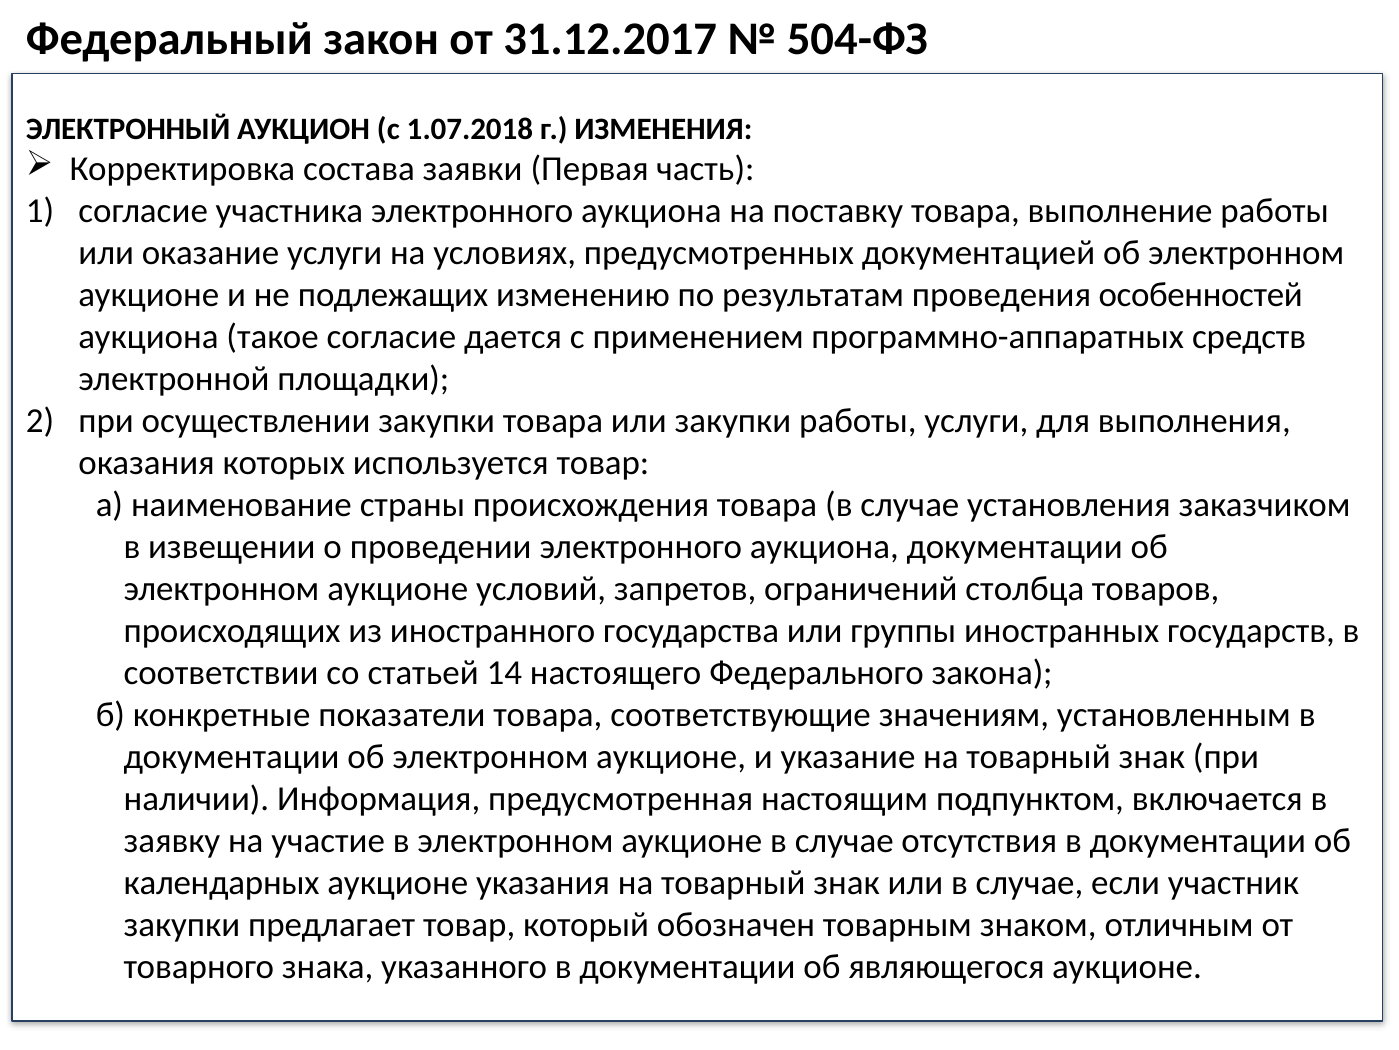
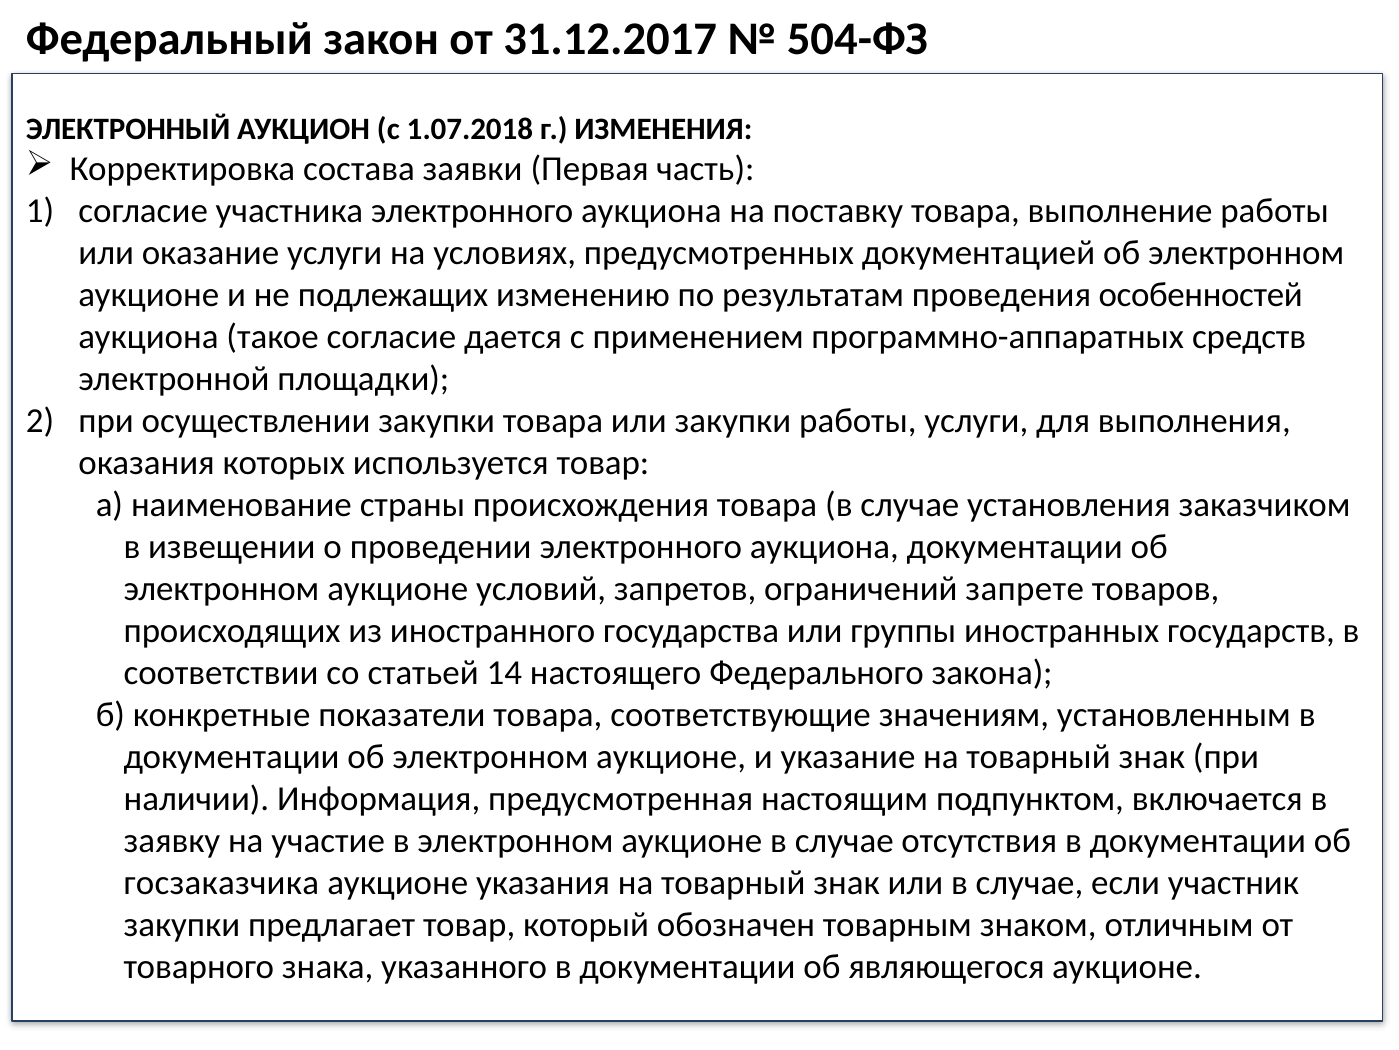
столбца: столбца -> запрете
календарных: календарных -> госзаказчика
